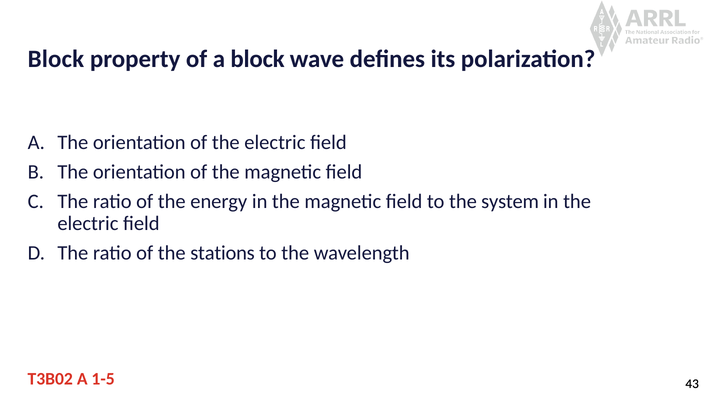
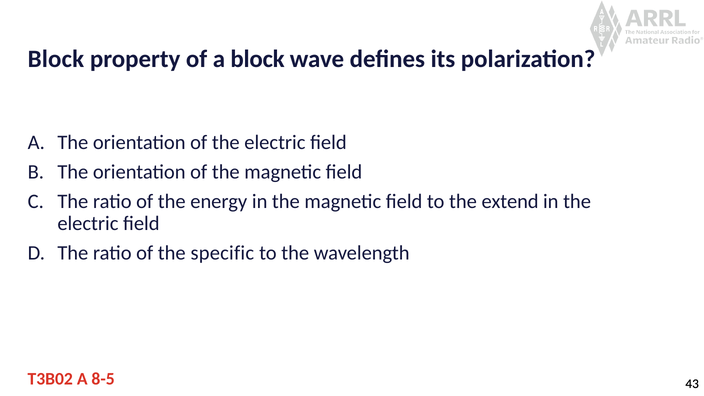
system: system -> extend
stations: stations -> specific
1-5: 1-5 -> 8-5
